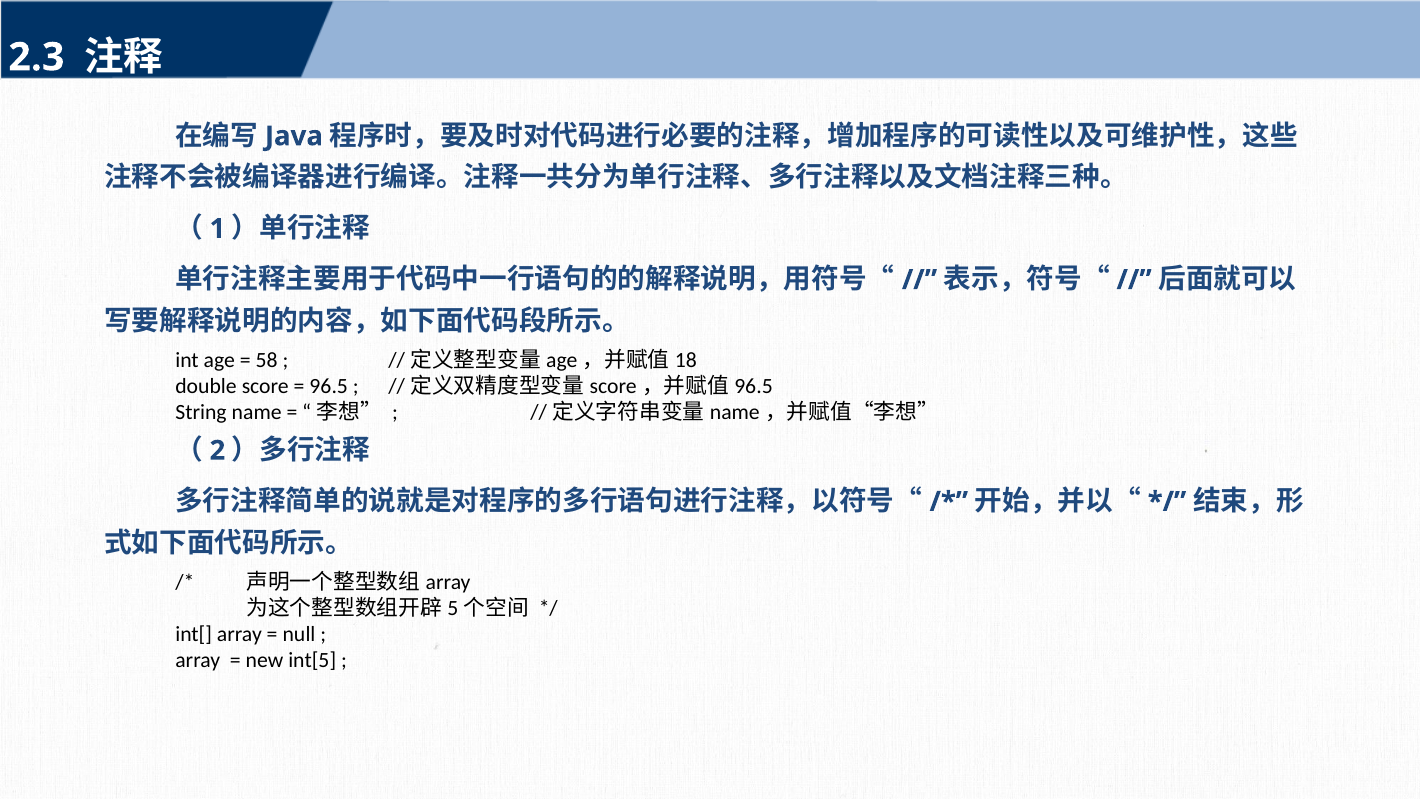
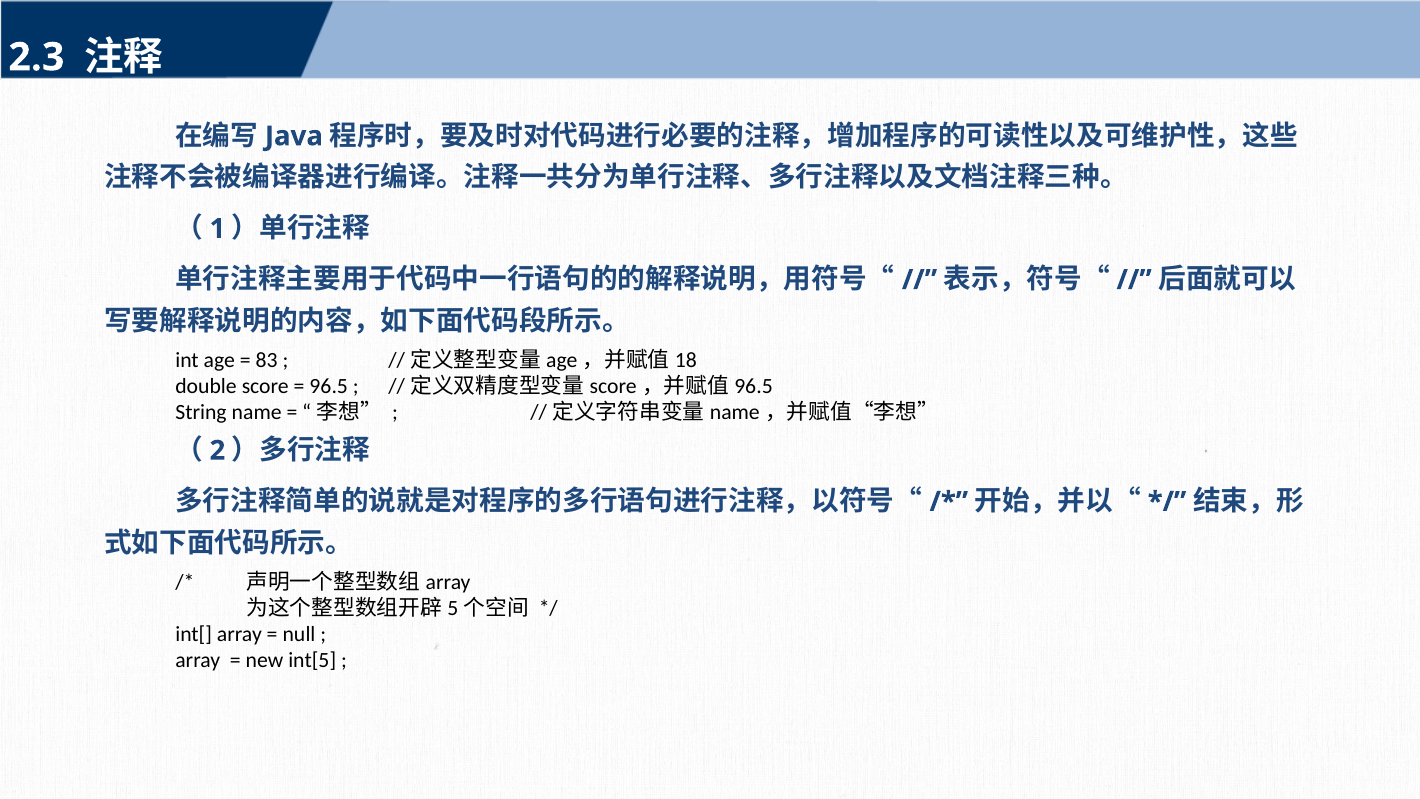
58: 58 -> 83
